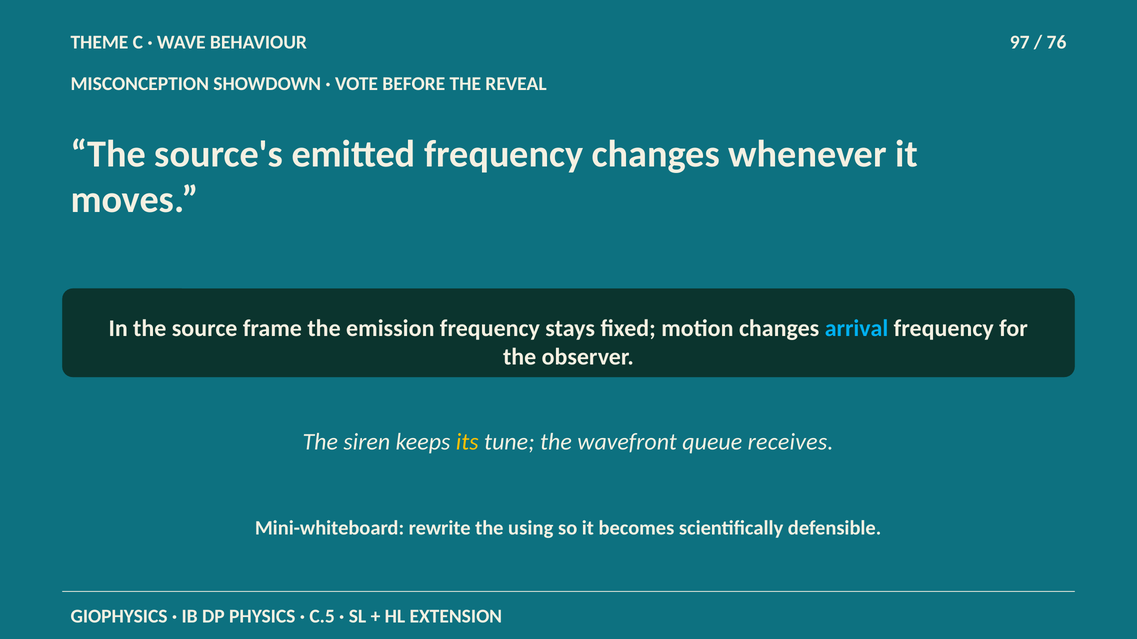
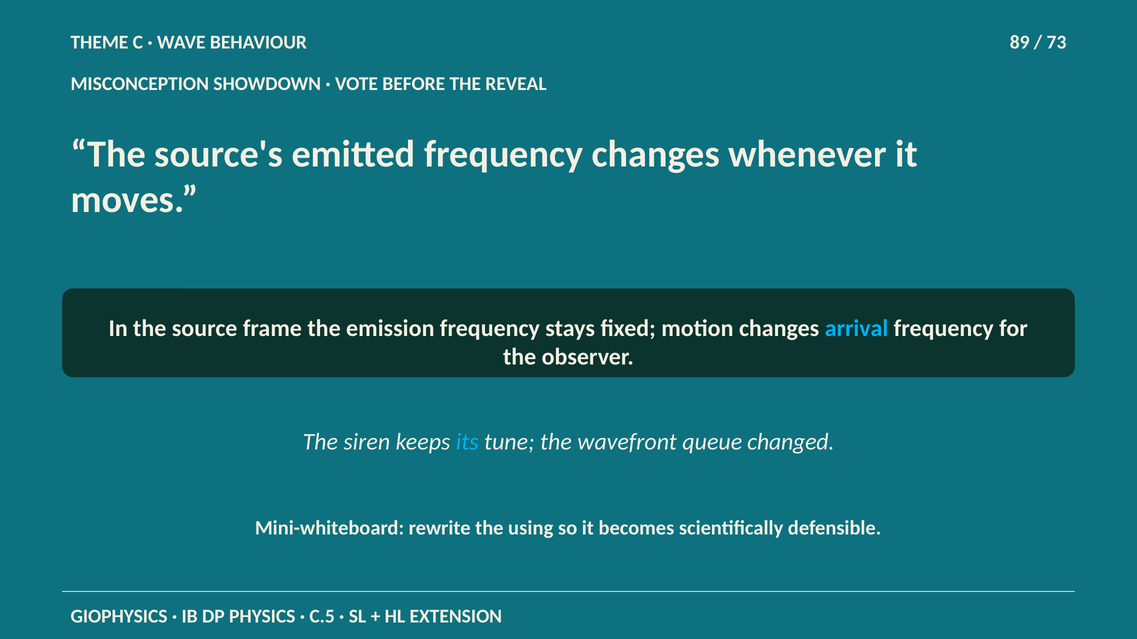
97: 97 -> 89
76: 76 -> 73
its colour: yellow -> light blue
receives: receives -> changed
